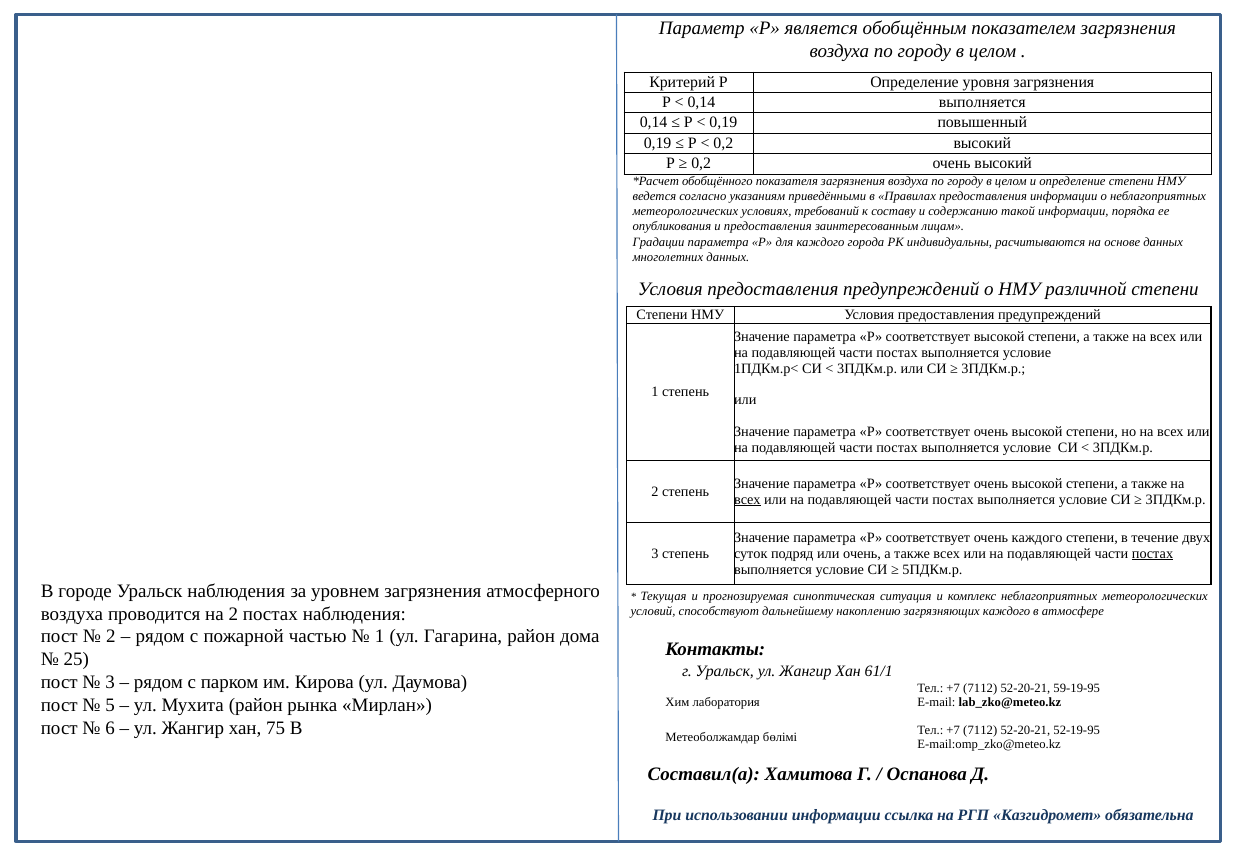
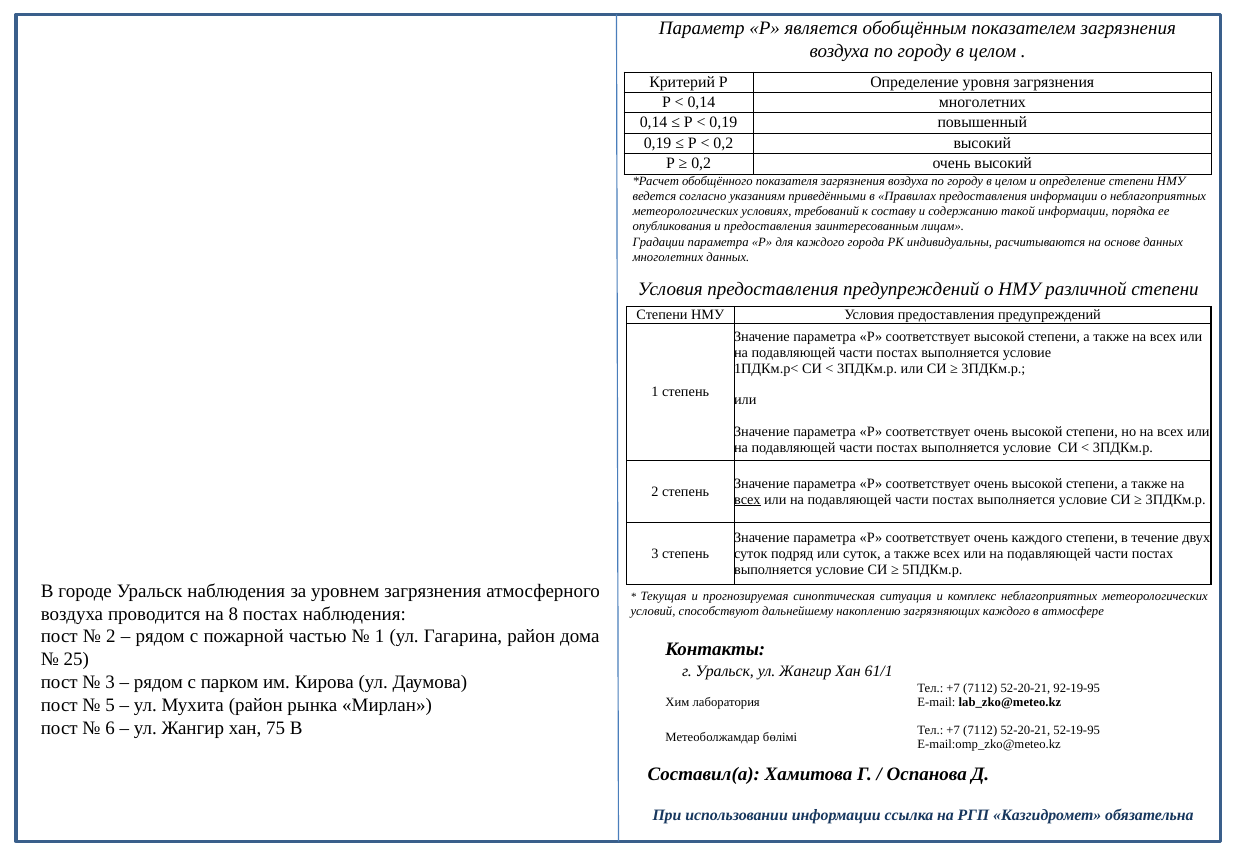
0,14 выполняется: выполняется -> многолетних
или очень: очень -> суток
постах at (1153, 554) underline: present -> none
на 2: 2 -> 8
59-19-95: 59-19-95 -> 92-19-95
